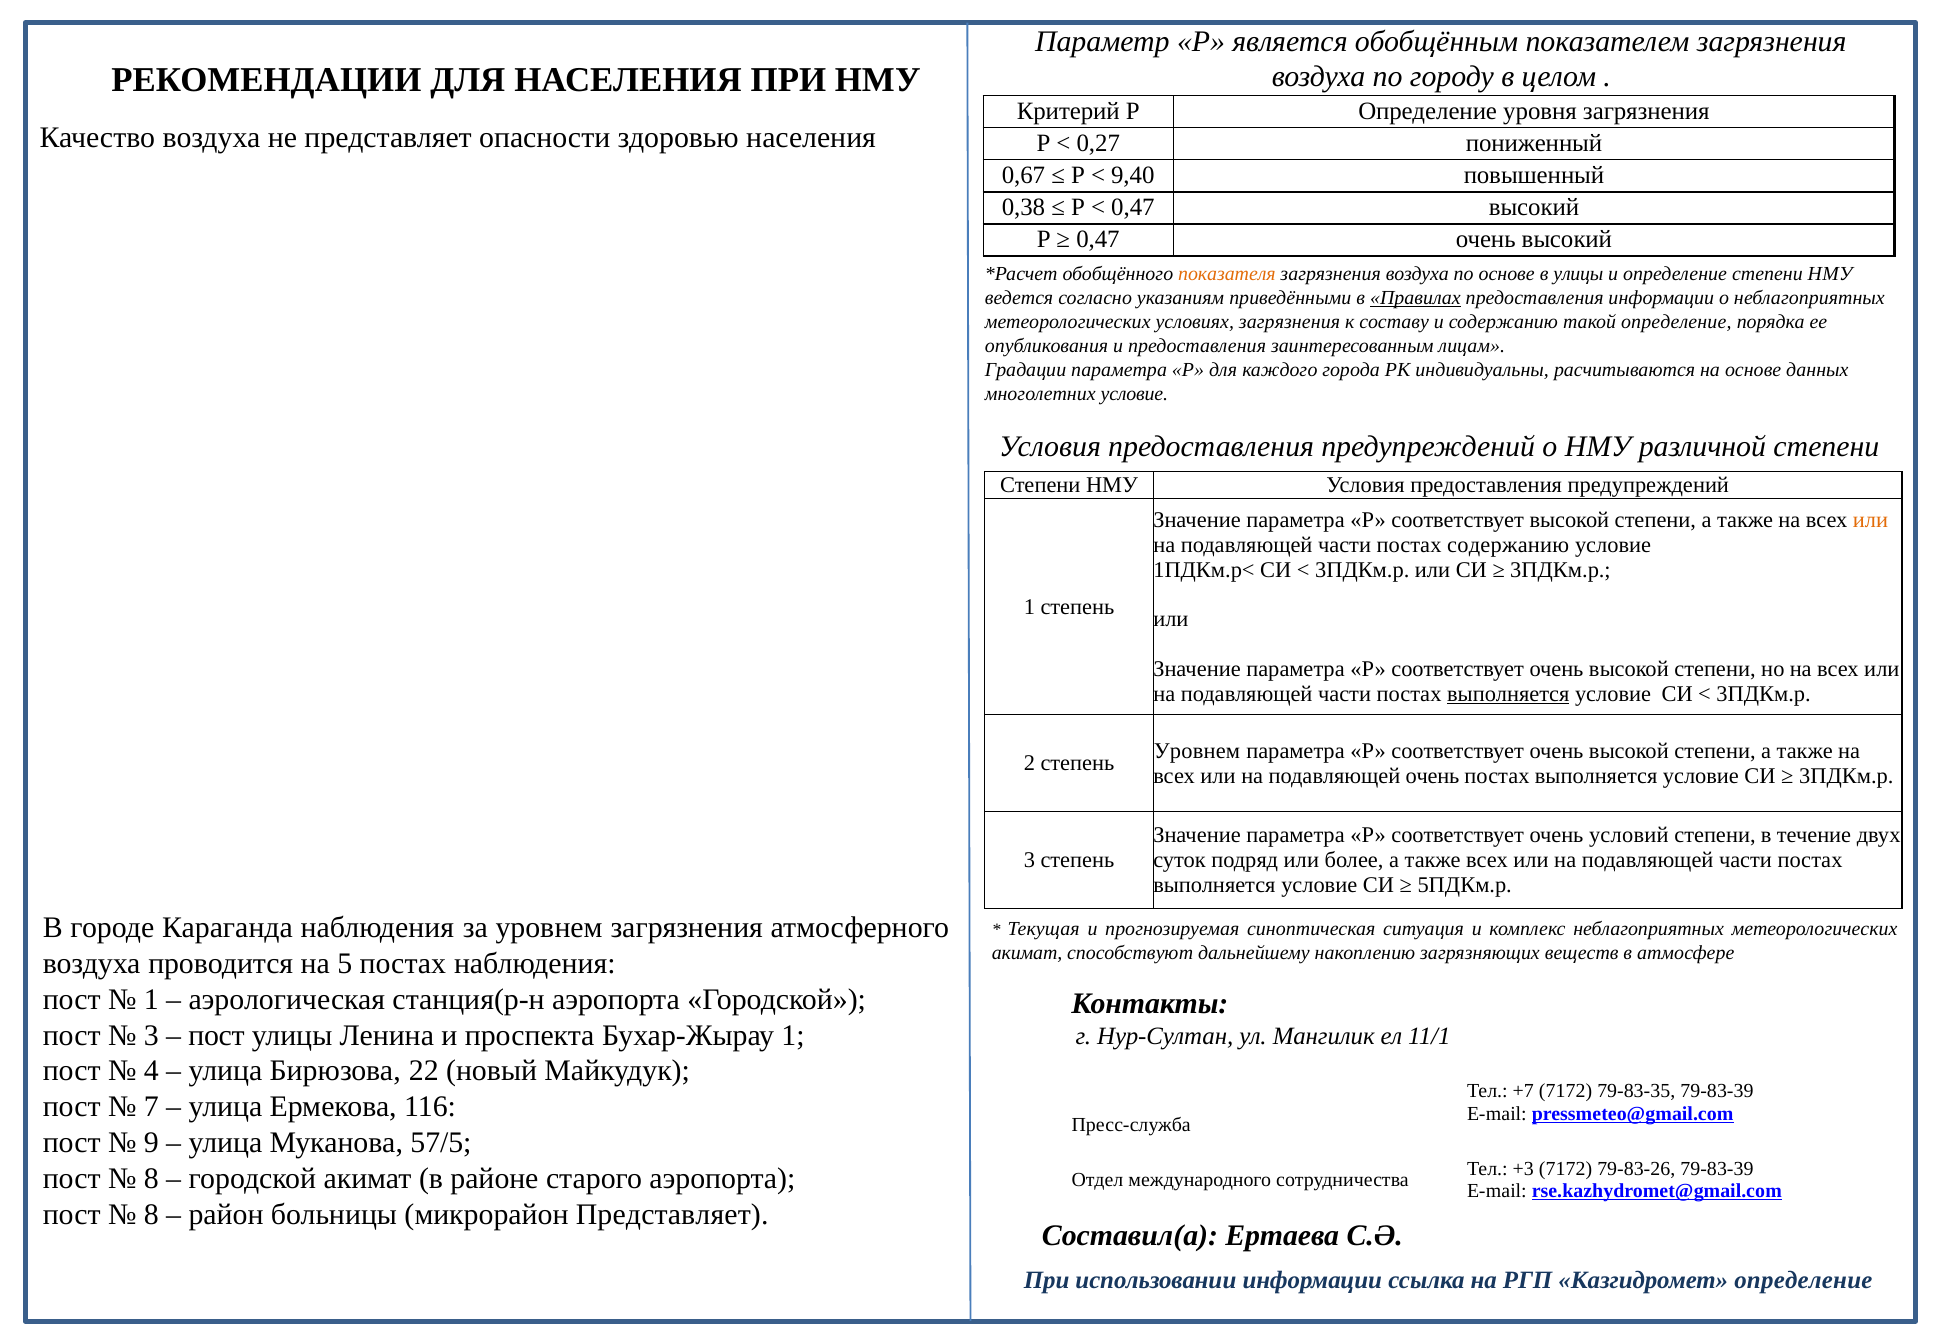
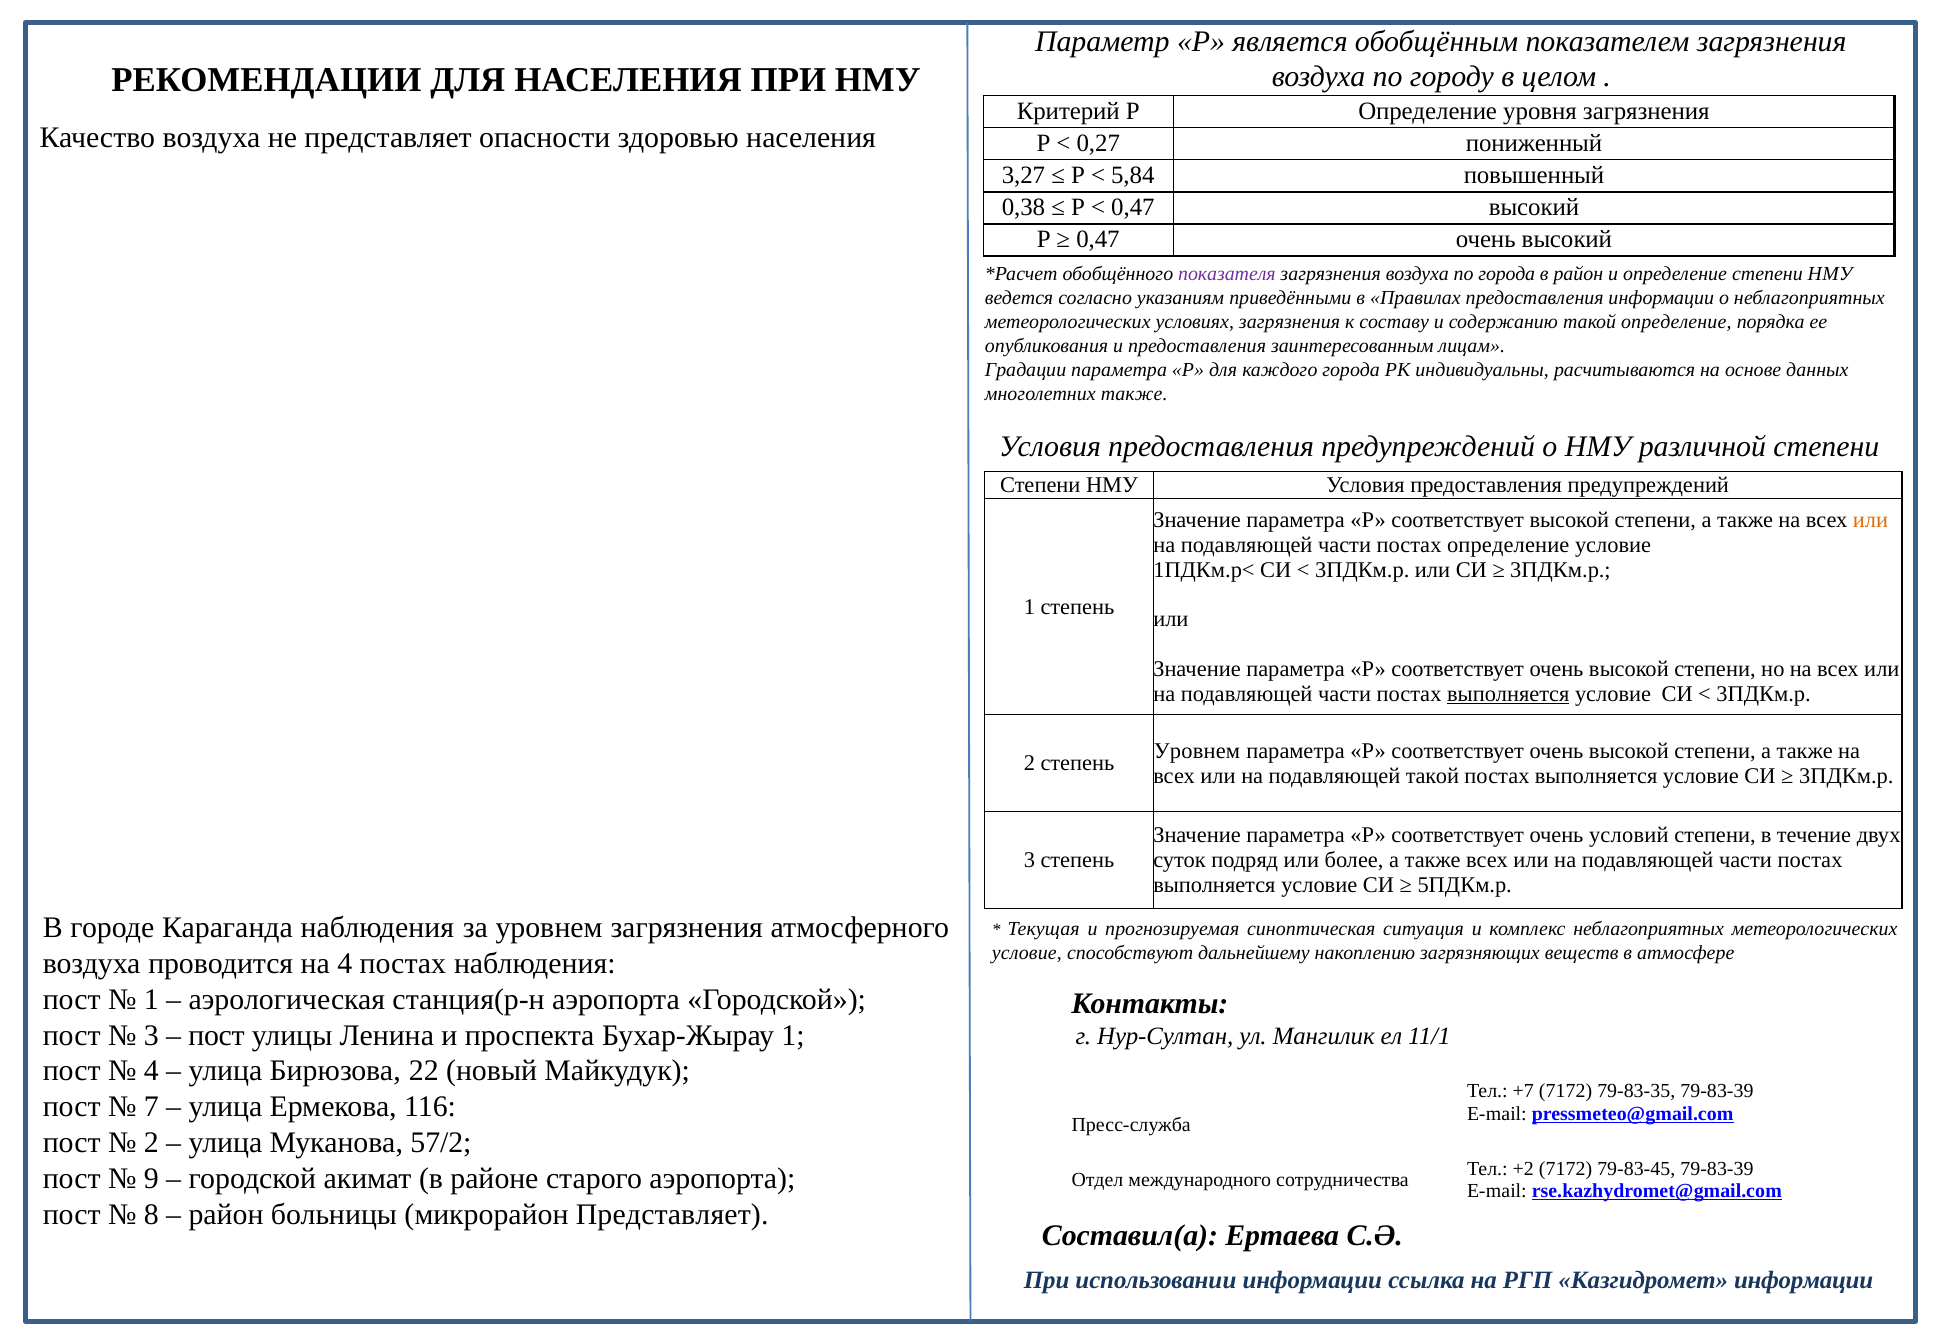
0,67: 0,67 -> 3,27
9,40: 9,40 -> 5,84
показателя colour: orange -> purple
по основе: основе -> города
в улицы: улицы -> район
Правилах underline: present -> none
многолетних условие: условие -> также
постах содержанию: содержанию -> определение
подавляющей очень: очень -> такой
акимат at (1027, 953): акимат -> условие
на 5: 5 -> 4
9 at (151, 1143): 9 -> 2
57/5: 57/5 -> 57/2
+3: +3 -> +2
79-83-26: 79-83-26 -> 79-83-45
8 at (151, 1178): 8 -> 9
Казгидромет определение: определение -> информации
